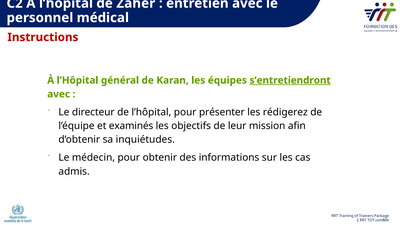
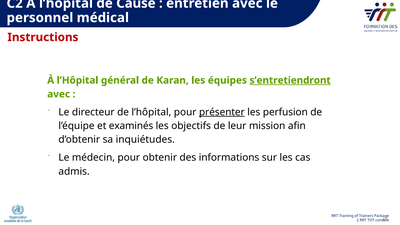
Zaher: Zaher -> Cause
présenter underline: none -> present
rédigerez: rédigerez -> perfusion
